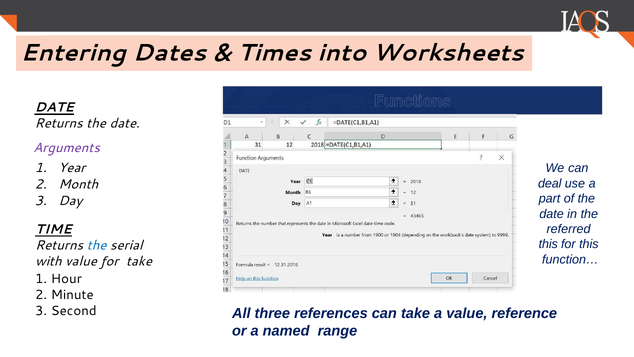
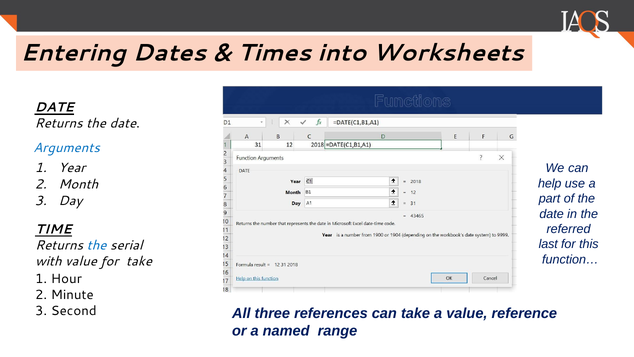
Arguments colour: purple -> blue
deal: deal -> help
this at (548, 244): this -> last
